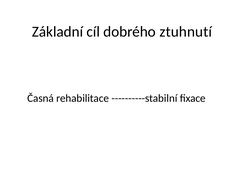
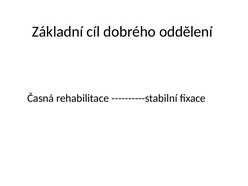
ztuhnutí: ztuhnutí -> oddělení
